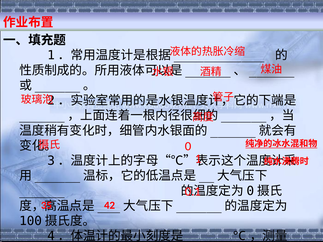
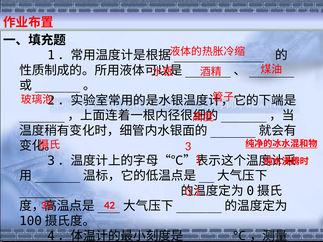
0: 0 -> 3
